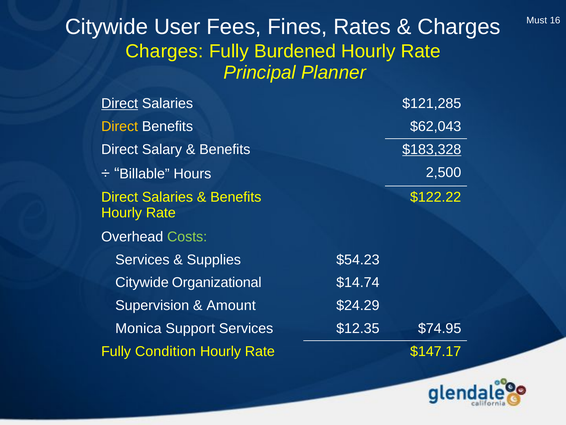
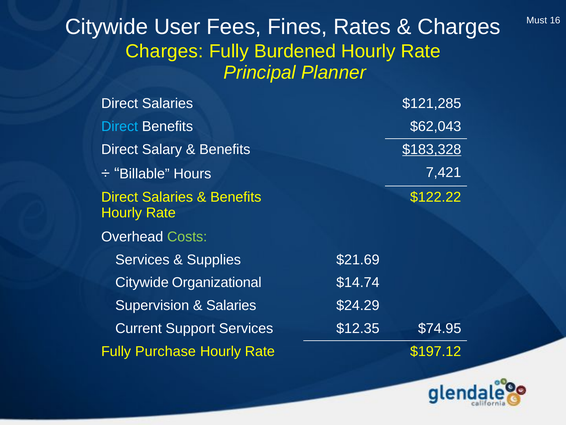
Direct at (120, 103) underline: present -> none
Direct at (120, 126) colour: yellow -> light blue
2,500: 2,500 -> 7,421
$54.23: $54.23 -> $21.69
Amount at (231, 305): Amount -> Salaries
Monica: Monica -> Current
Condition: Condition -> Purchase
$147.17: $147.17 -> $197.12
